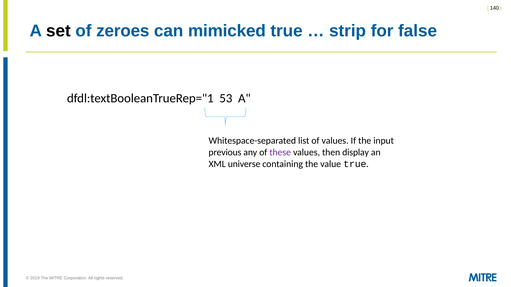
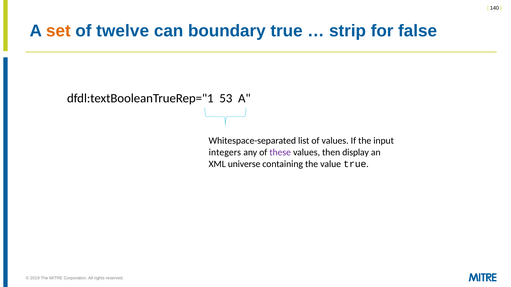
set colour: black -> orange
zeroes: zeroes -> twelve
mimicked: mimicked -> boundary
previous: previous -> integers
